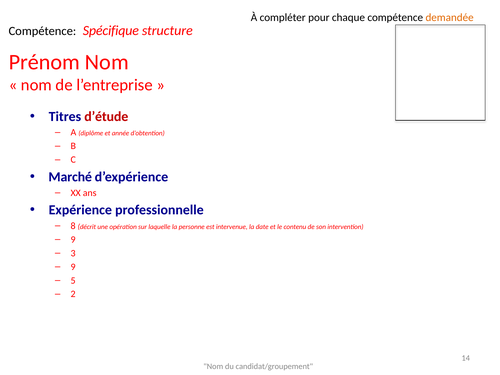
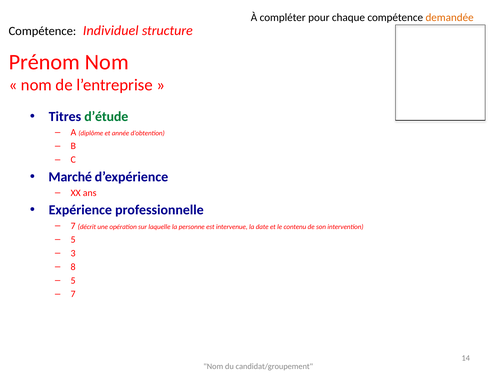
Spécifique: Spécifique -> Individuel
d’étude colour: red -> green
8 at (73, 226): 8 -> 7
9 at (73, 240): 9 -> 5
9 at (73, 267): 9 -> 8
2 at (73, 294): 2 -> 7
